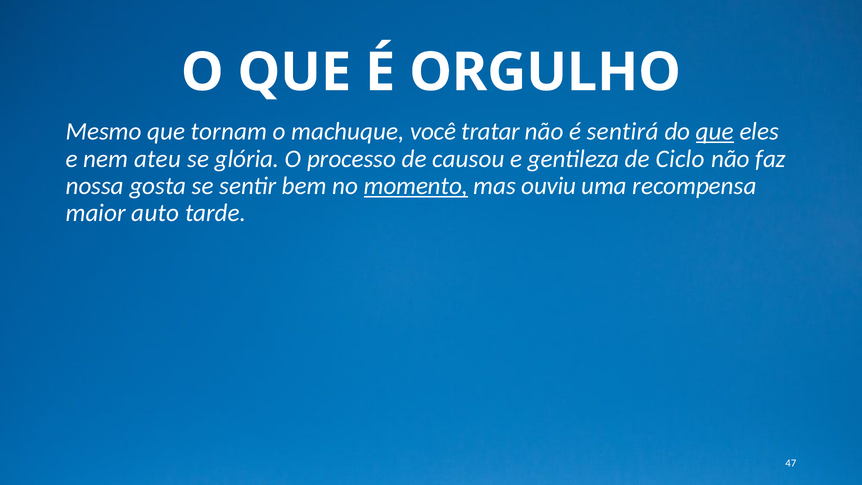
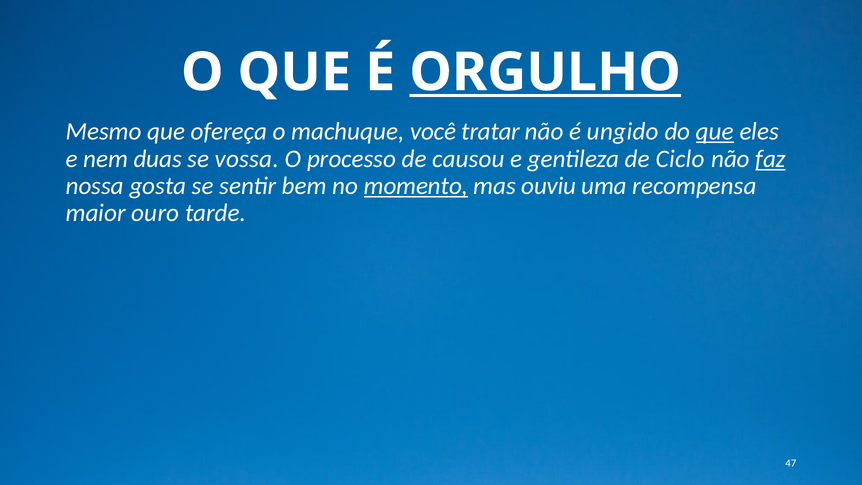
ORGULHO underline: none -> present
tornam: tornam -> ofereça
sentirá: sentirá -> ungido
ateu: ateu -> duas
glória: glória -> vossa
faz underline: none -> present
auto: auto -> ouro
